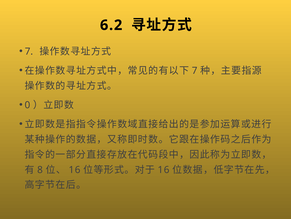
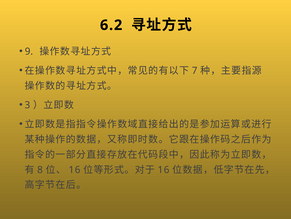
7 at (29, 51): 7 -> 9
0: 0 -> 3
